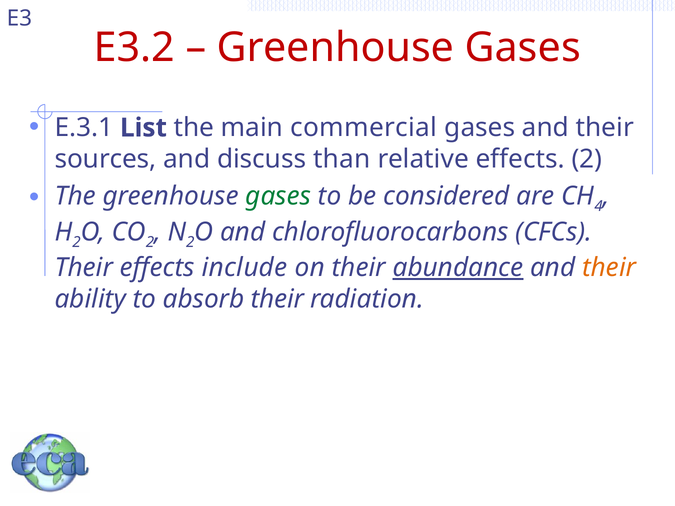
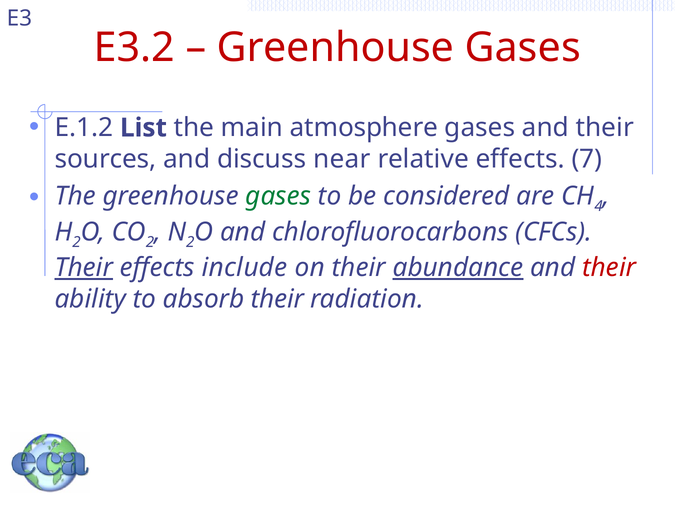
E.3.1: E.3.1 -> E.1.2
commercial: commercial -> atmosphere
than: than -> near
effects 2: 2 -> 7
Their at (84, 268) underline: none -> present
their at (609, 268) colour: orange -> red
